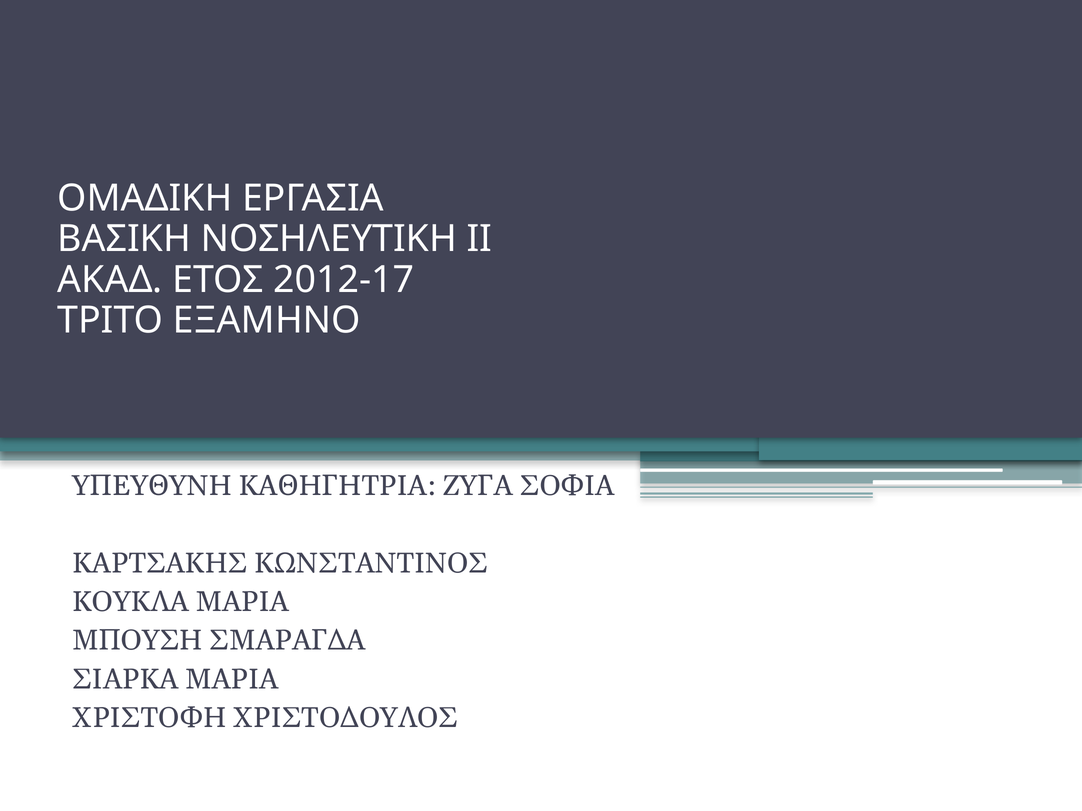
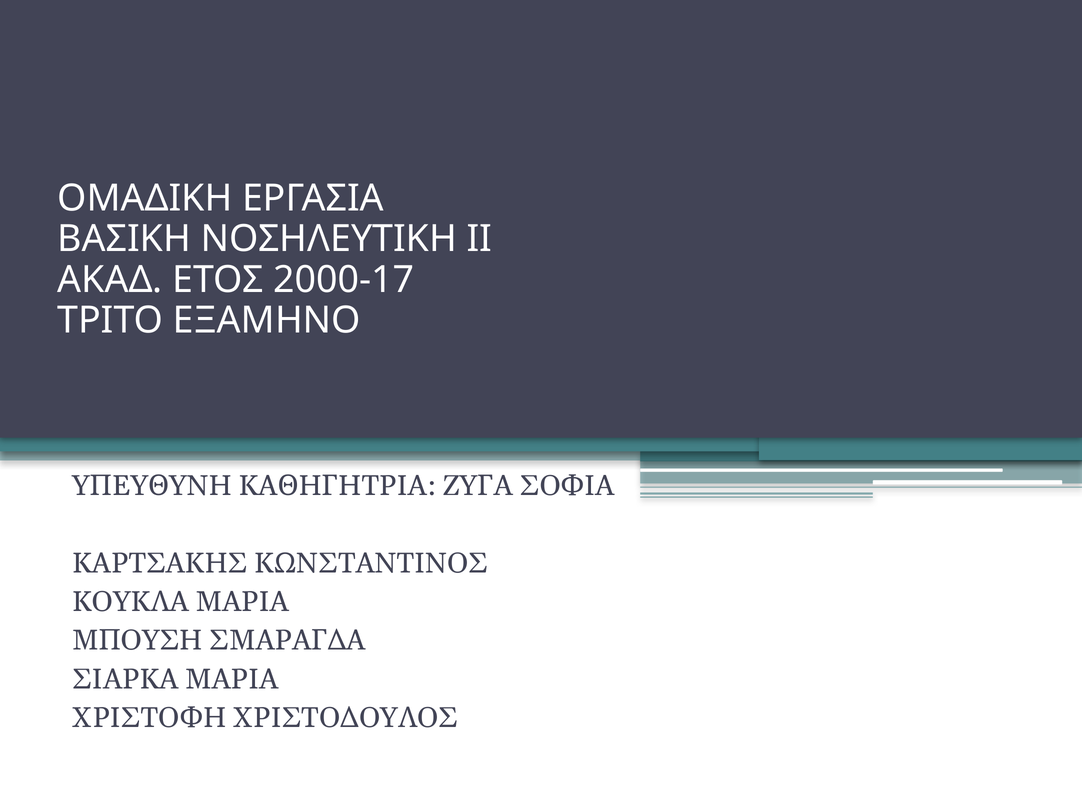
2012-17: 2012-17 -> 2000-17
